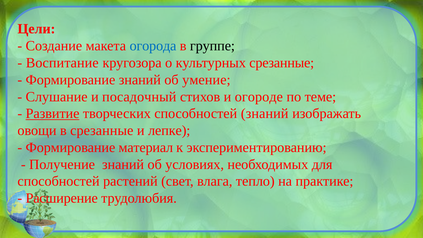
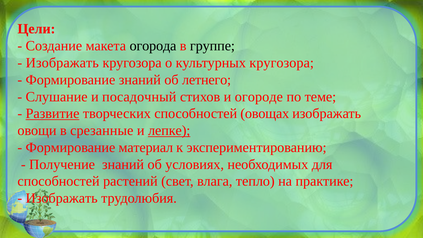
огорода colour: blue -> black
Воспитание at (62, 63): Воспитание -> Изображать
культурных срезанные: срезанные -> кругозора
умение: умение -> летнего
способностей знаний: знаний -> овощах
лепке underline: none -> present
Расширение at (62, 198): Расширение -> Изображать
